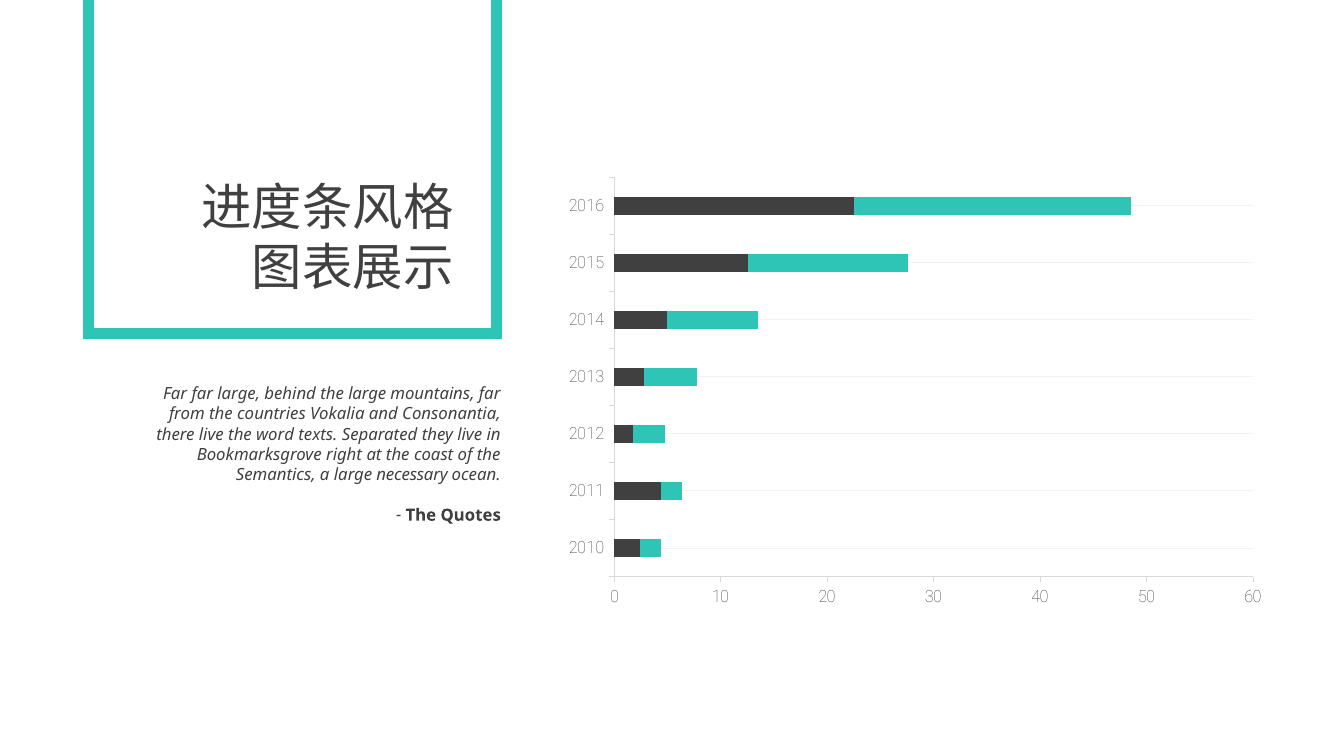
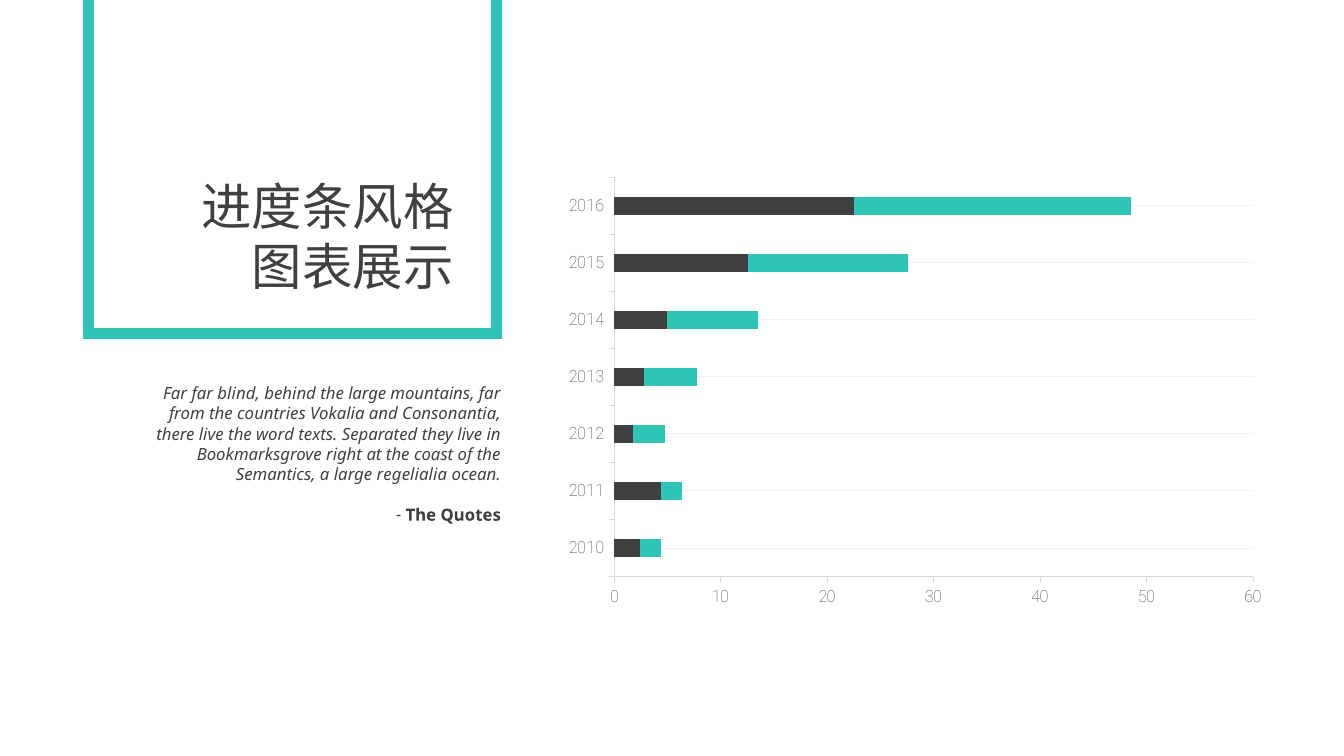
far large: large -> blind
necessary: necessary -> regelialia
